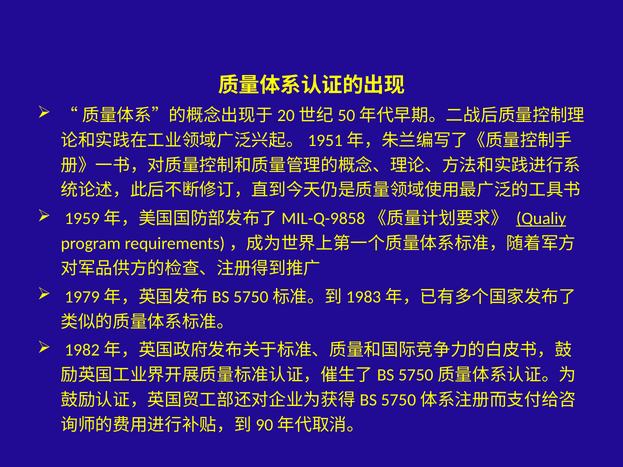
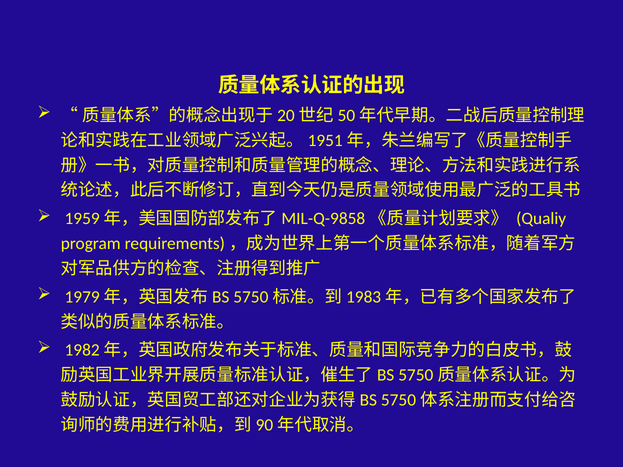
Qualiy underline: present -> none
